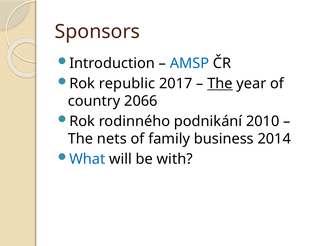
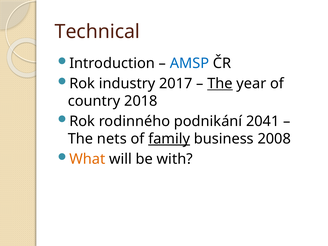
Sponsors: Sponsors -> Technical
republic: republic -> industry
2066: 2066 -> 2018
2010: 2010 -> 2041
family underline: none -> present
2014: 2014 -> 2008
What colour: blue -> orange
